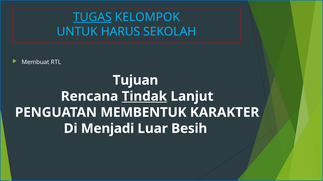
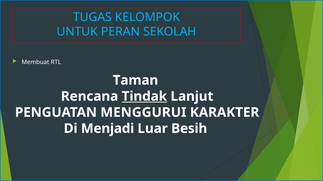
TUGAS underline: present -> none
HARUS: HARUS -> PERAN
Tujuan: Tujuan -> Taman
MEMBENTUK: MEMBENTUK -> MENGGURUI
